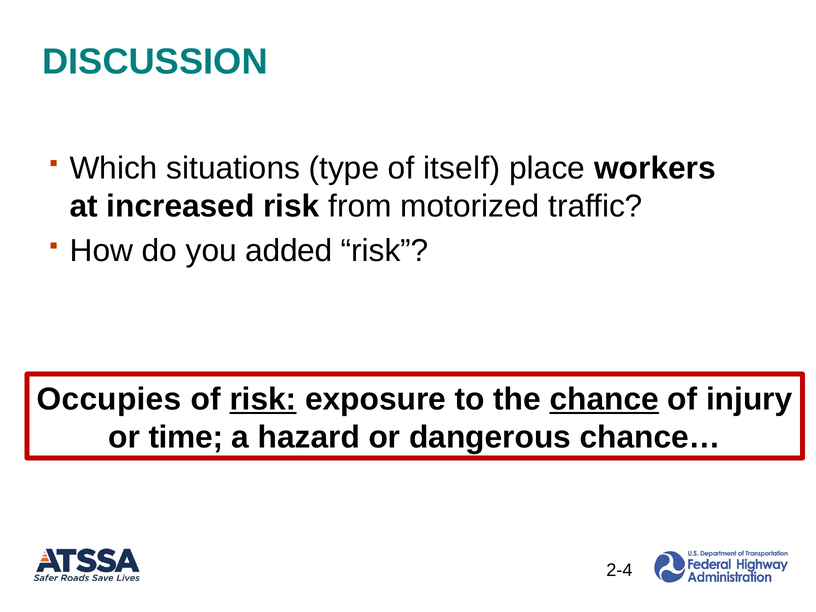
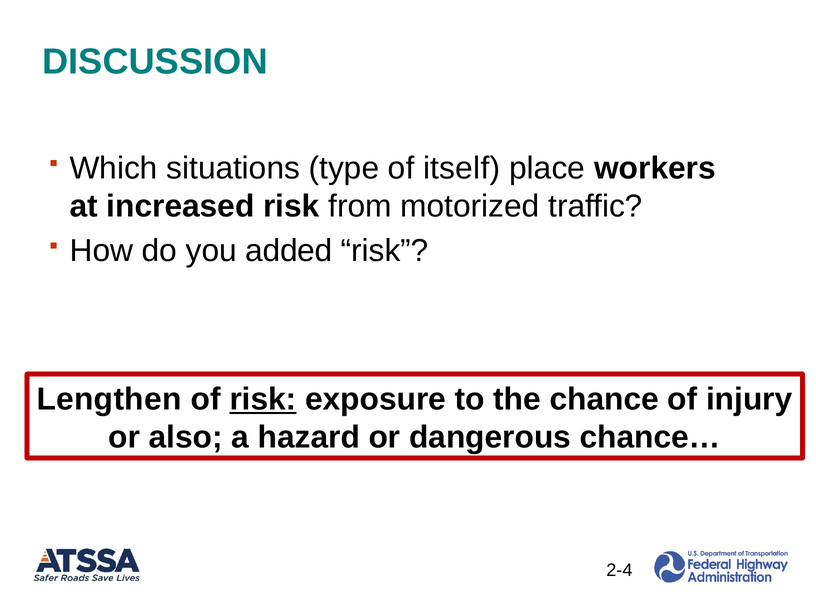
Occupies: Occupies -> Lengthen
chance underline: present -> none
time: time -> also
